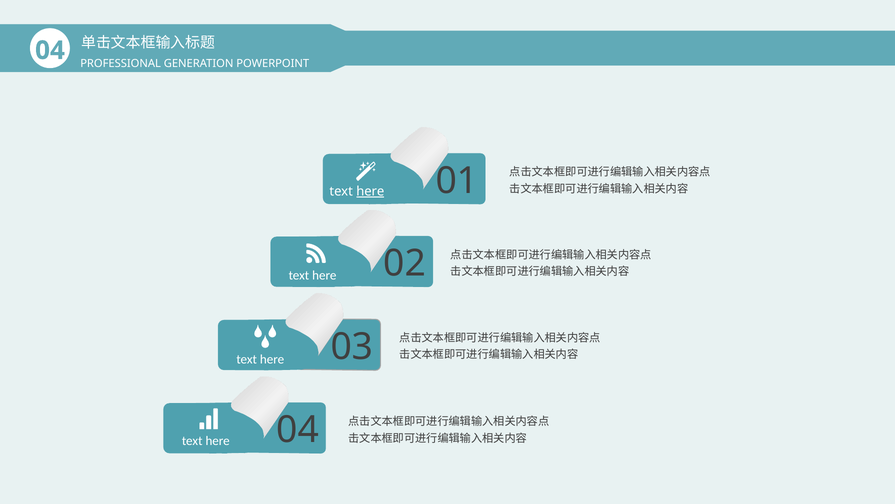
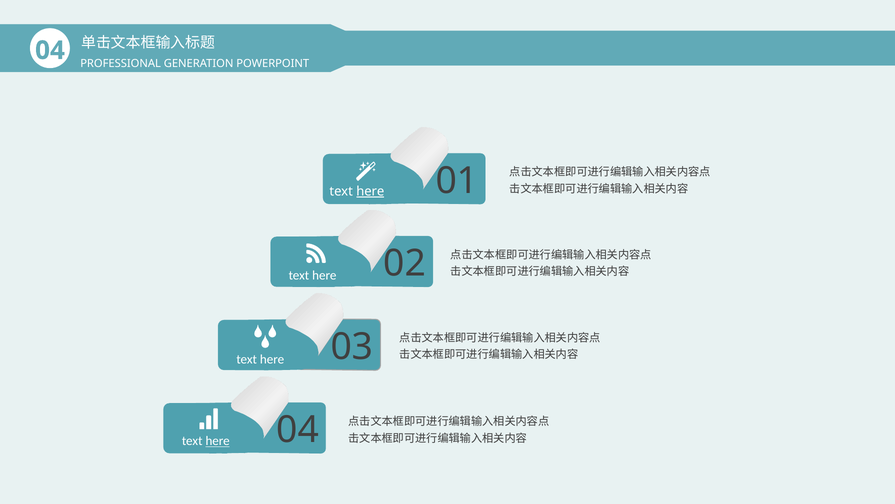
here at (218, 441) underline: none -> present
